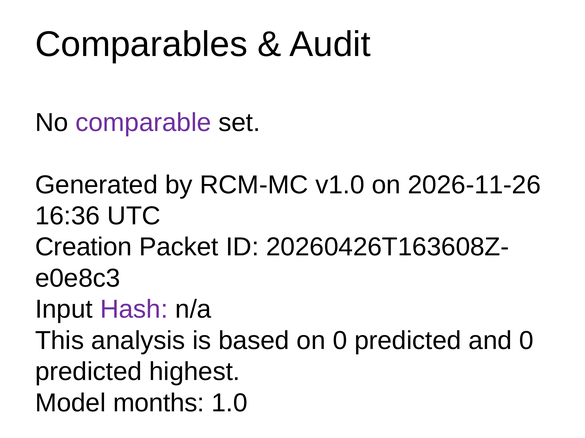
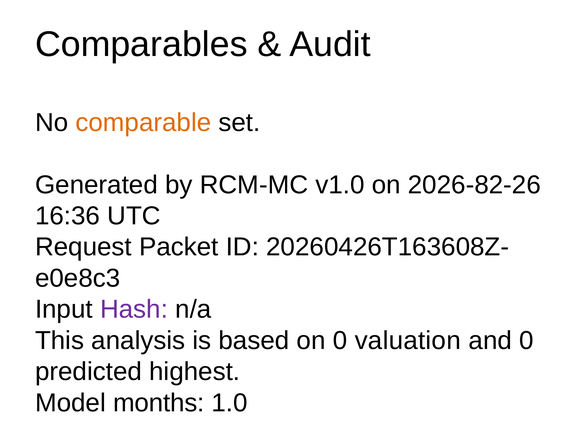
comparable colour: purple -> orange
2026-11-26: 2026-11-26 -> 2026-82-26
Creation: Creation -> Request
on 0 predicted: predicted -> valuation
